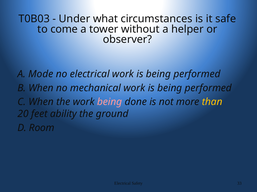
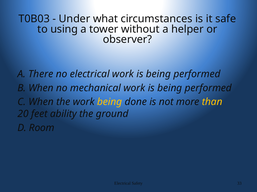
come: come -> using
Mode: Mode -> There
being at (110, 102) colour: pink -> yellow
